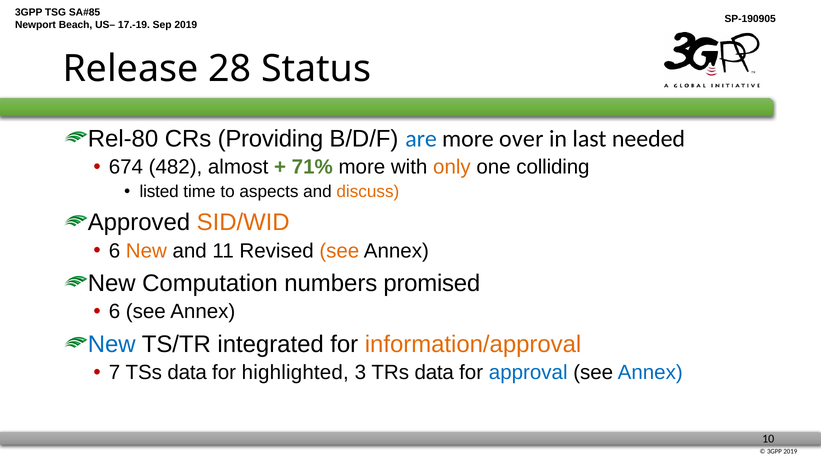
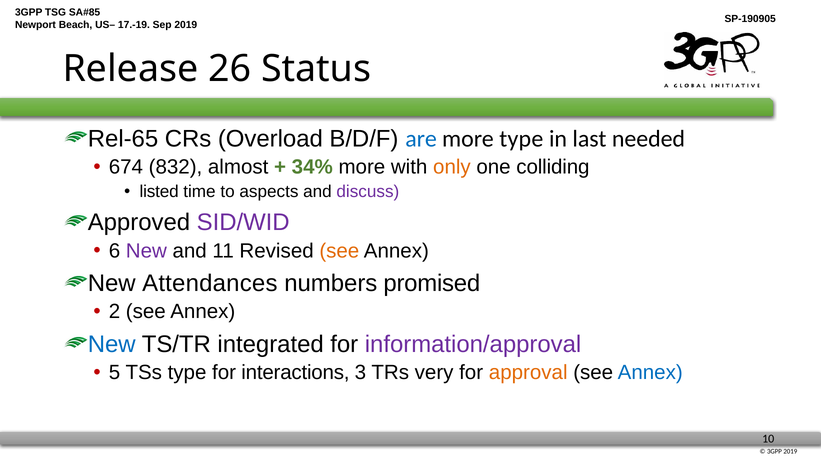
28: 28 -> 26
Rel-80: Rel-80 -> Rel-65
Providing: Providing -> Overload
more over: over -> type
482: 482 -> 832
71%: 71% -> 34%
discuss colour: orange -> purple
SID/WID colour: orange -> purple
New at (146, 251) colour: orange -> purple
Computation: Computation -> Attendances
6 at (114, 312): 6 -> 2
information/approval colour: orange -> purple
7: 7 -> 5
TSs data: data -> type
highlighted: highlighted -> interactions
TRs data: data -> very
approval colour: blue -> orange
